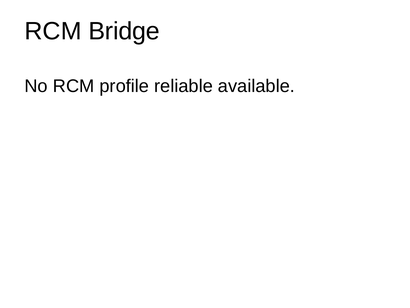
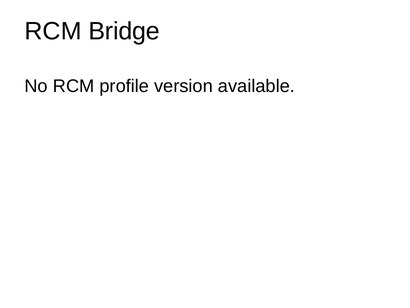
reliable: reliable -> version
